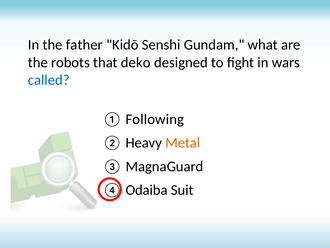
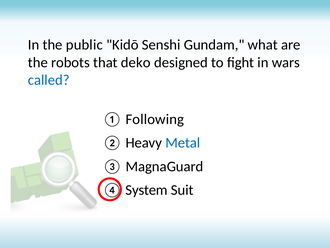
father: father -> public
Metal colour: orange -> blue
Odaiba: Odaiba -> System
